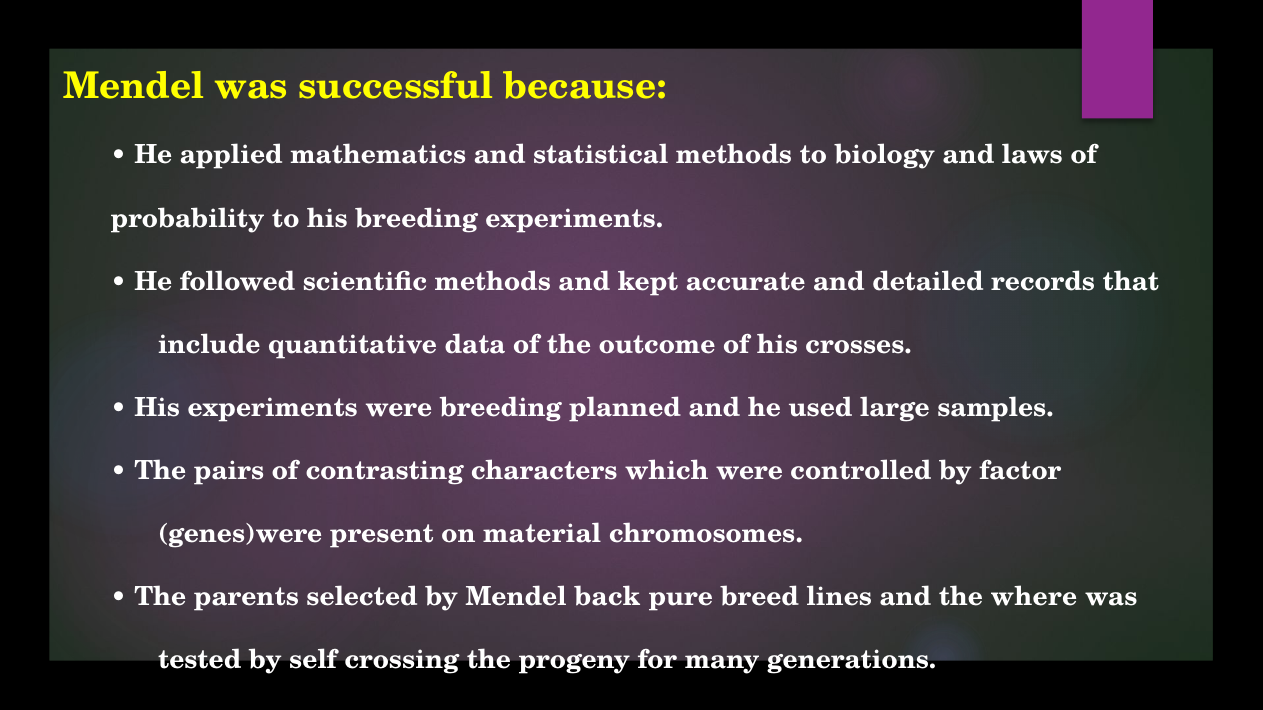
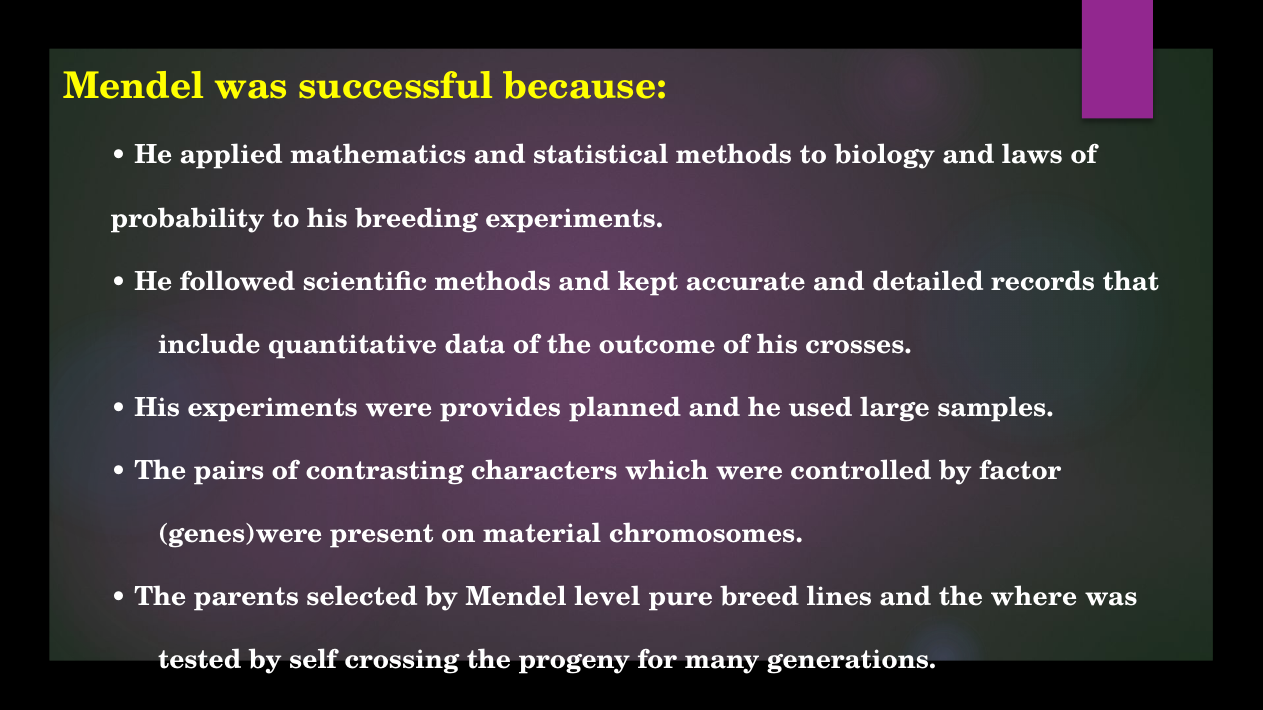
were breeding: breeding -> provides
back: back -> level
